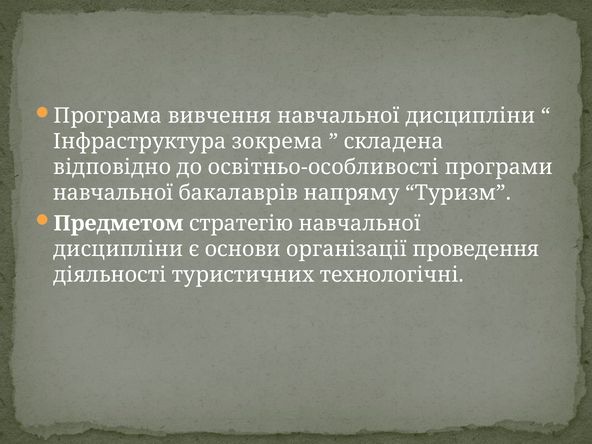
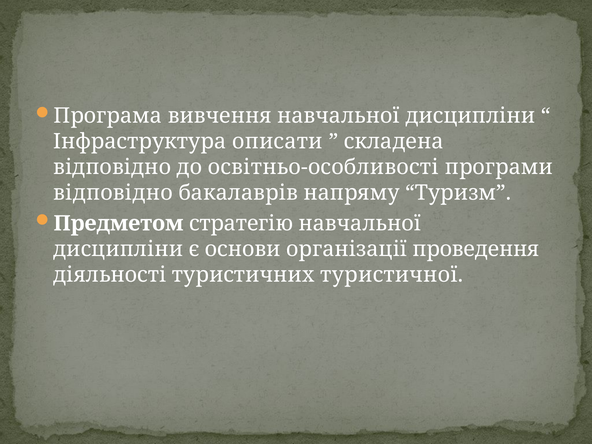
зокрема: зокрема -> описати
навчальної at (113, 193): навчальної -> відповідно
технологічні: технологічні -> туристичної
